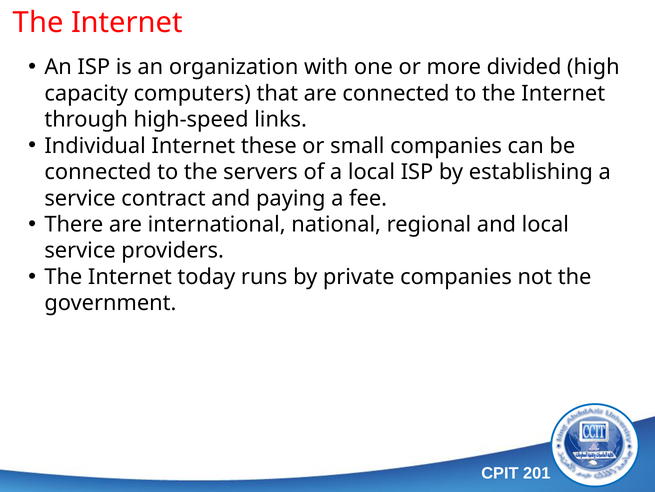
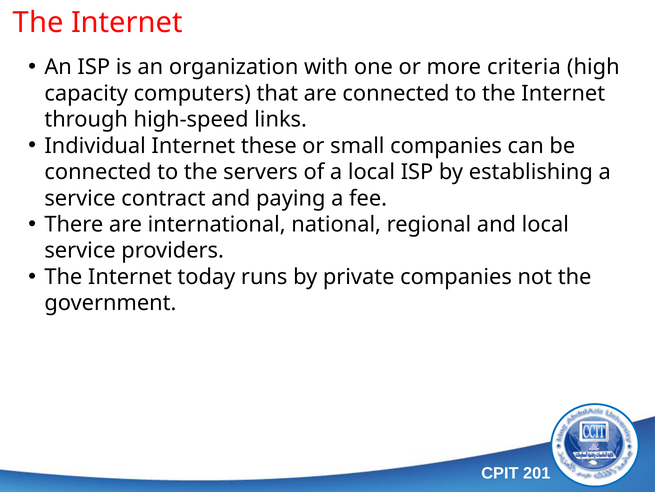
divided: divided -> criteria
